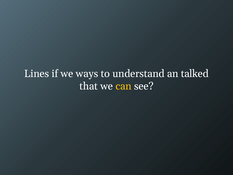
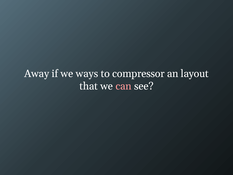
Lines: Lines -> Away
understand: understand -> compressor
talked: talked -> layout
can colour: yellow -> pink
